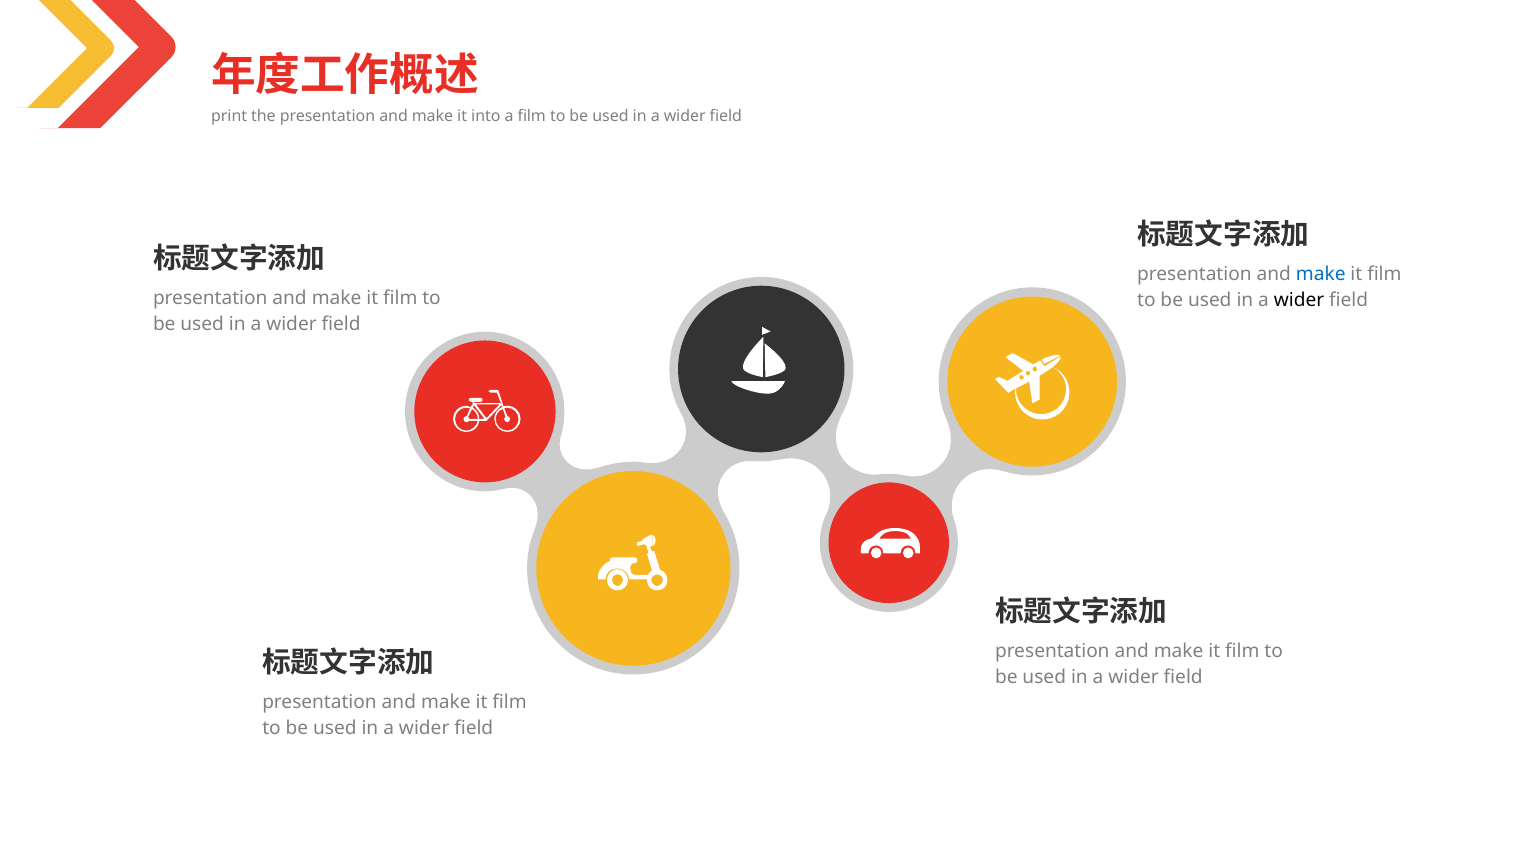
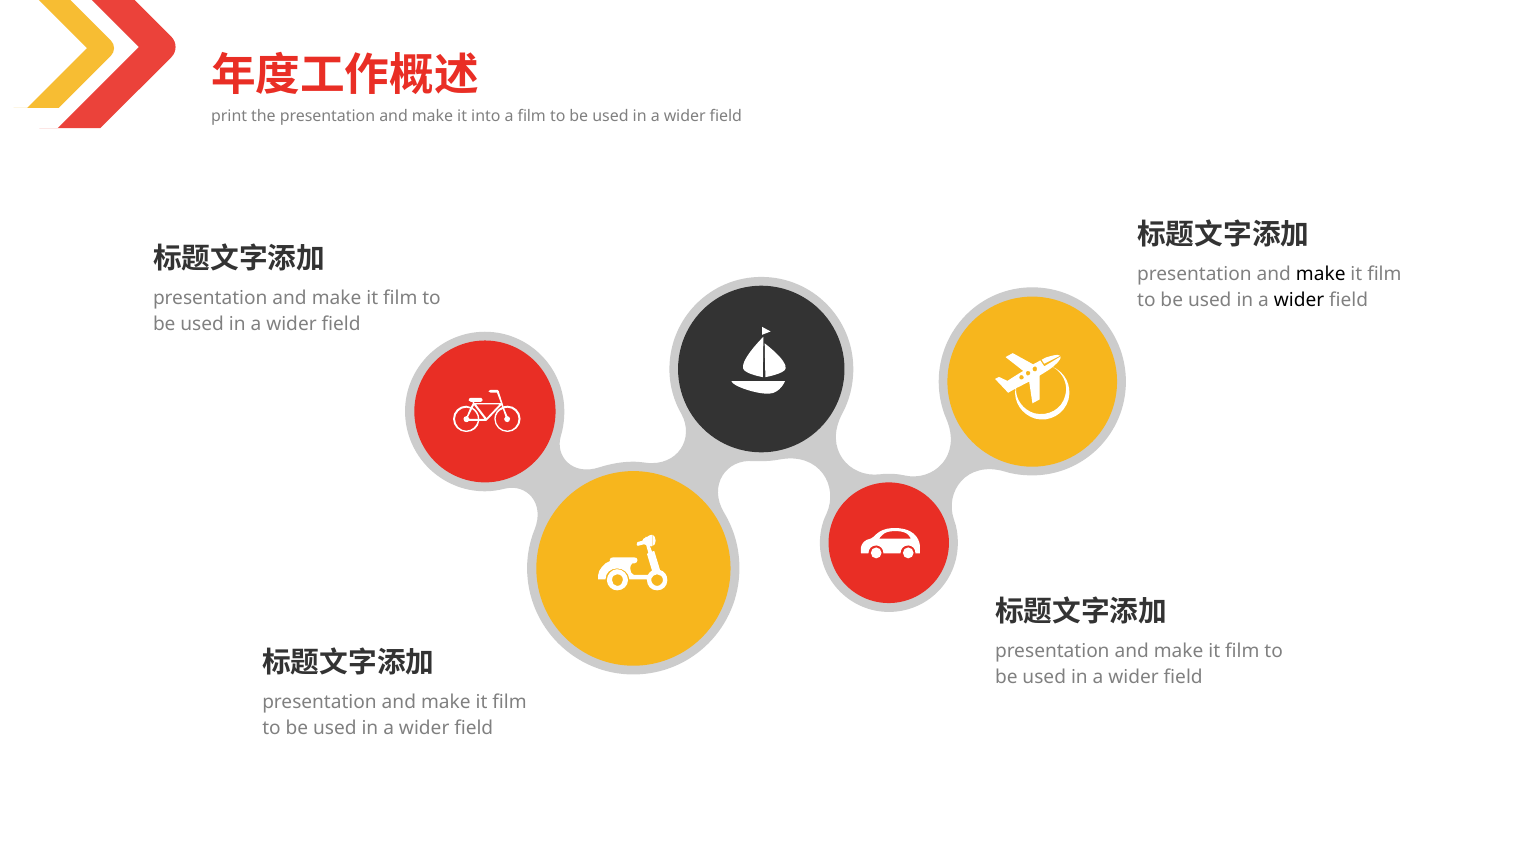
make at (1321, 274) colour: blue -> black
